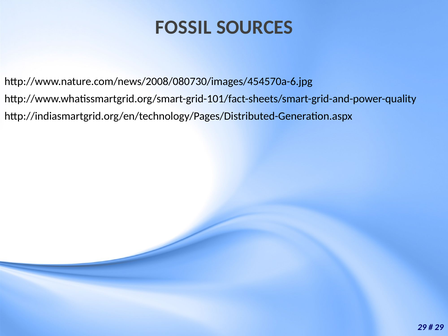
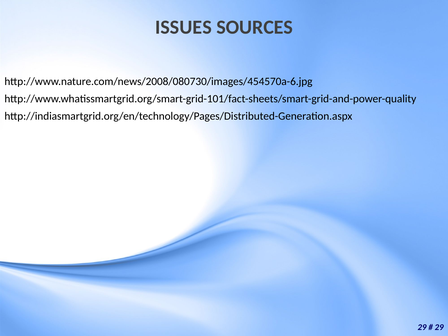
FOSSIL: FOSSIL -> ISSUES
